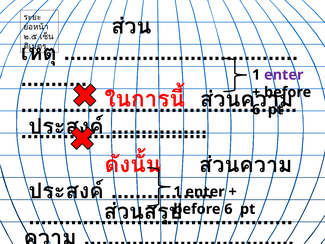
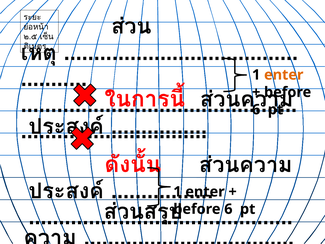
enter at (284, 75) colour: purple -> orange
